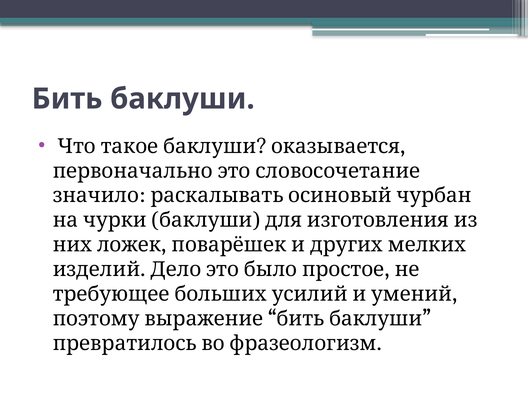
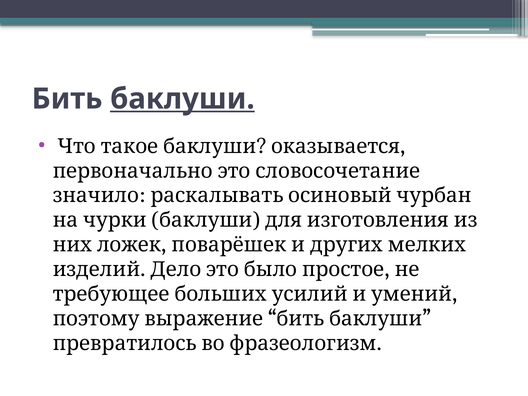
баклуши at (182, 99) underline: none -> present
